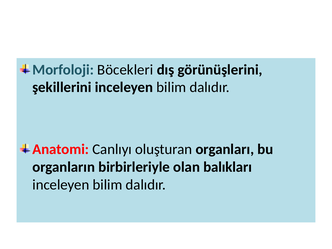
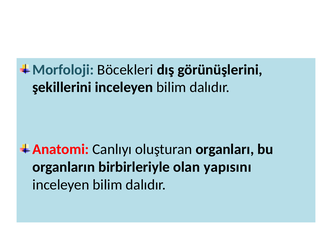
balıkları: balıkları -> yapısını
